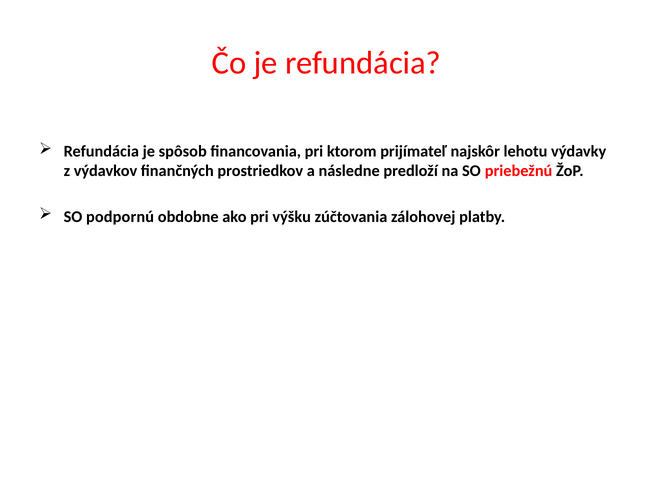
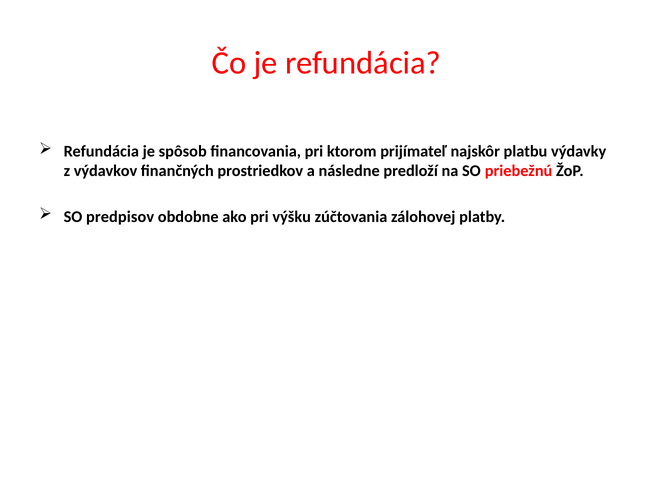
lehotu: lehotu -> platbu
podpornú: podpornú -> predpisov
